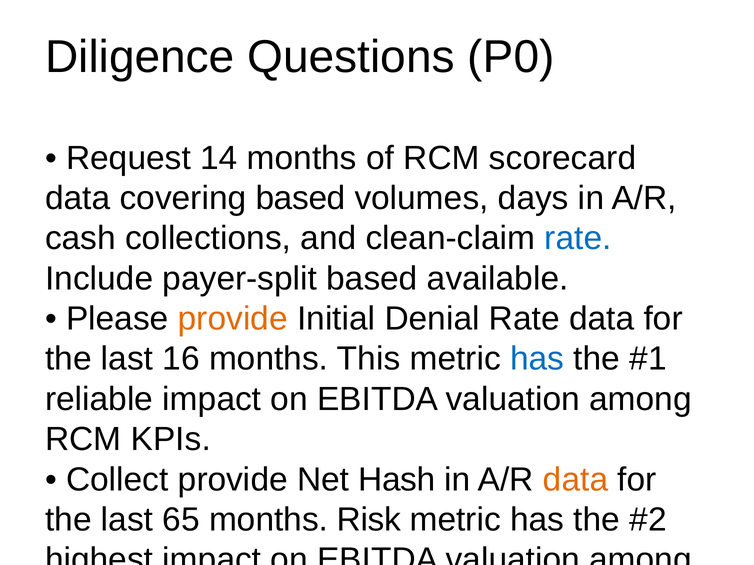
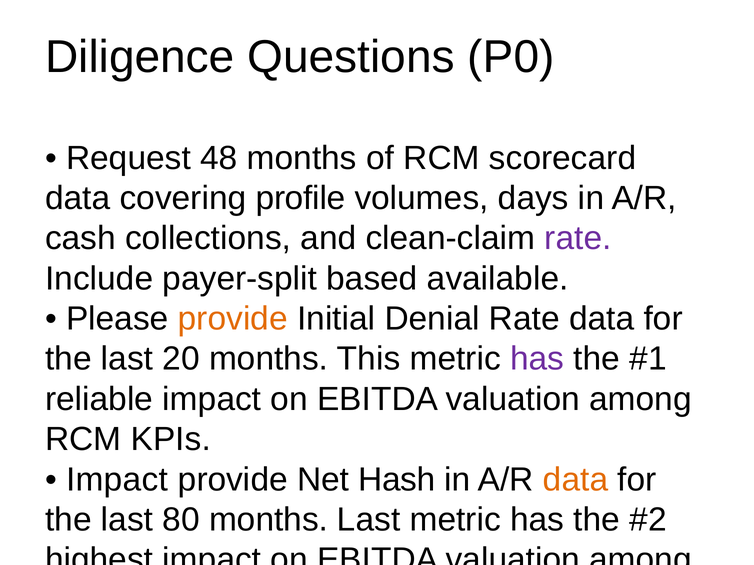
14: 14 -> 48
covering based: based -> profile
rate at (578, 239) colour: blue -> purple
16: 16 -> 20
has at (537, 359) colour: blue -> purple
Collect at (117, 480): Collect -> Impact
65: 65 -> 80
months Risk: Risk -> Last
